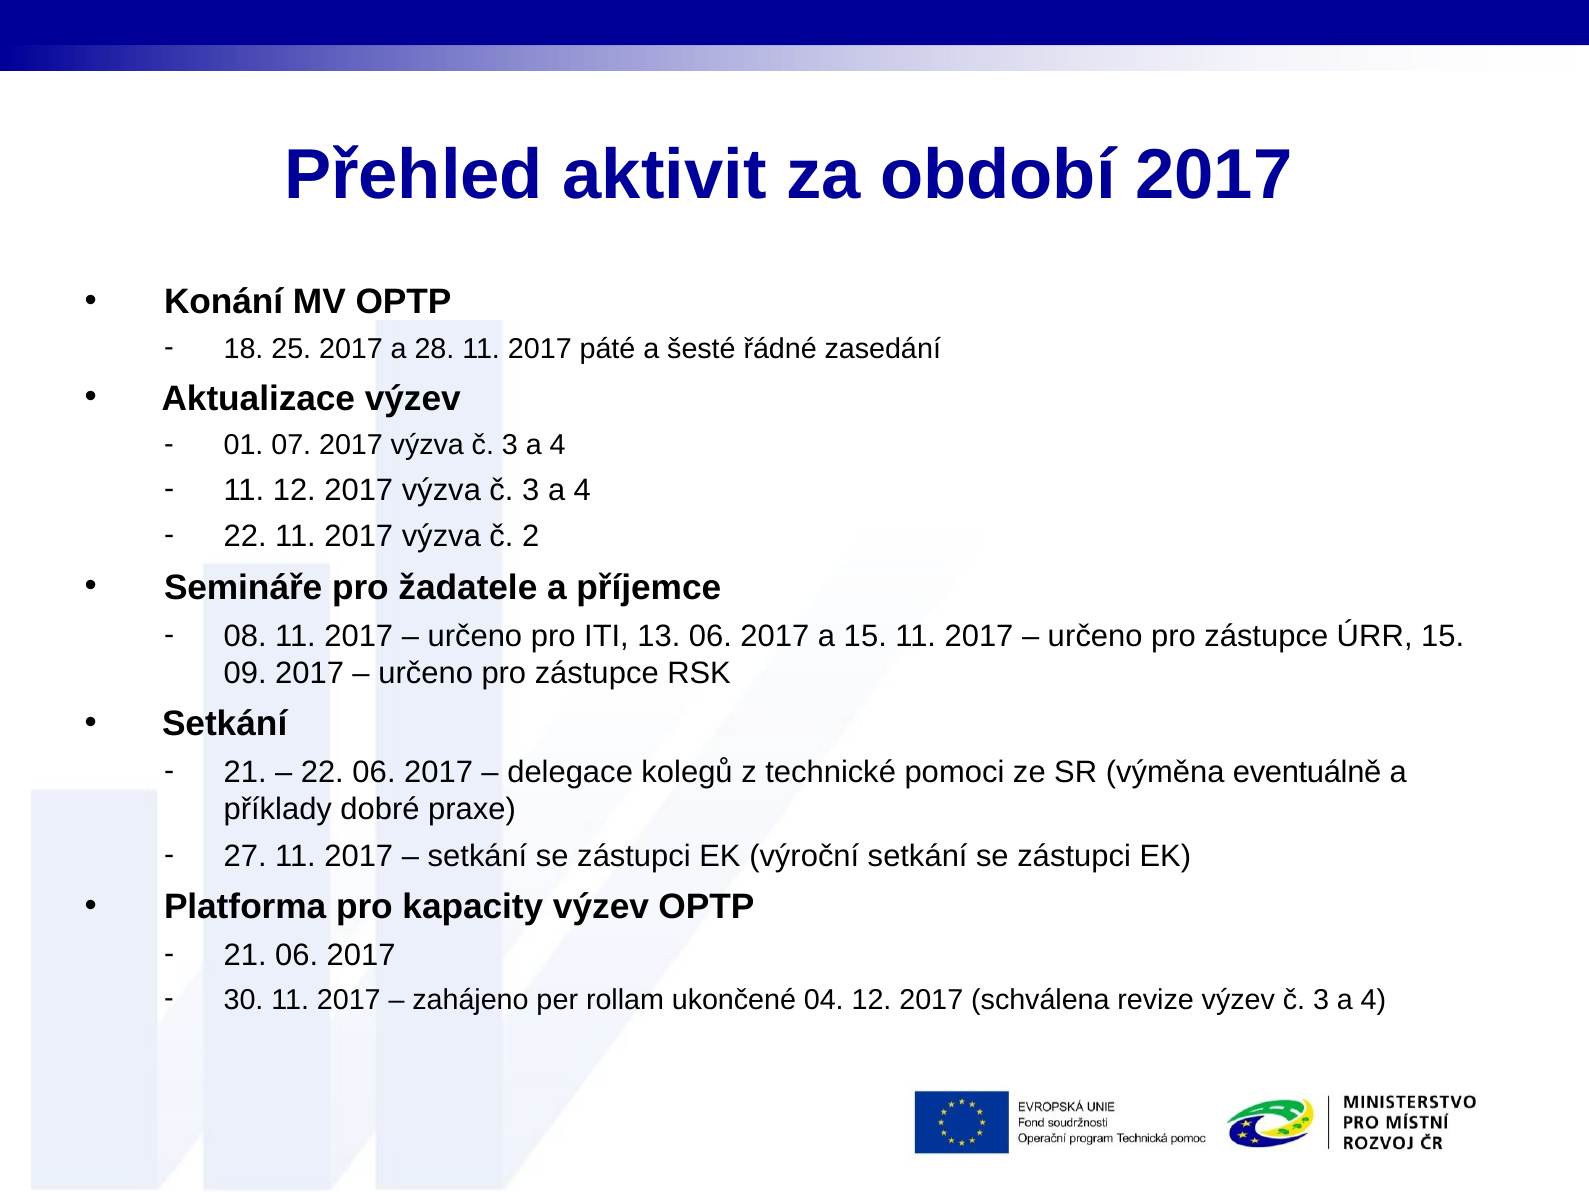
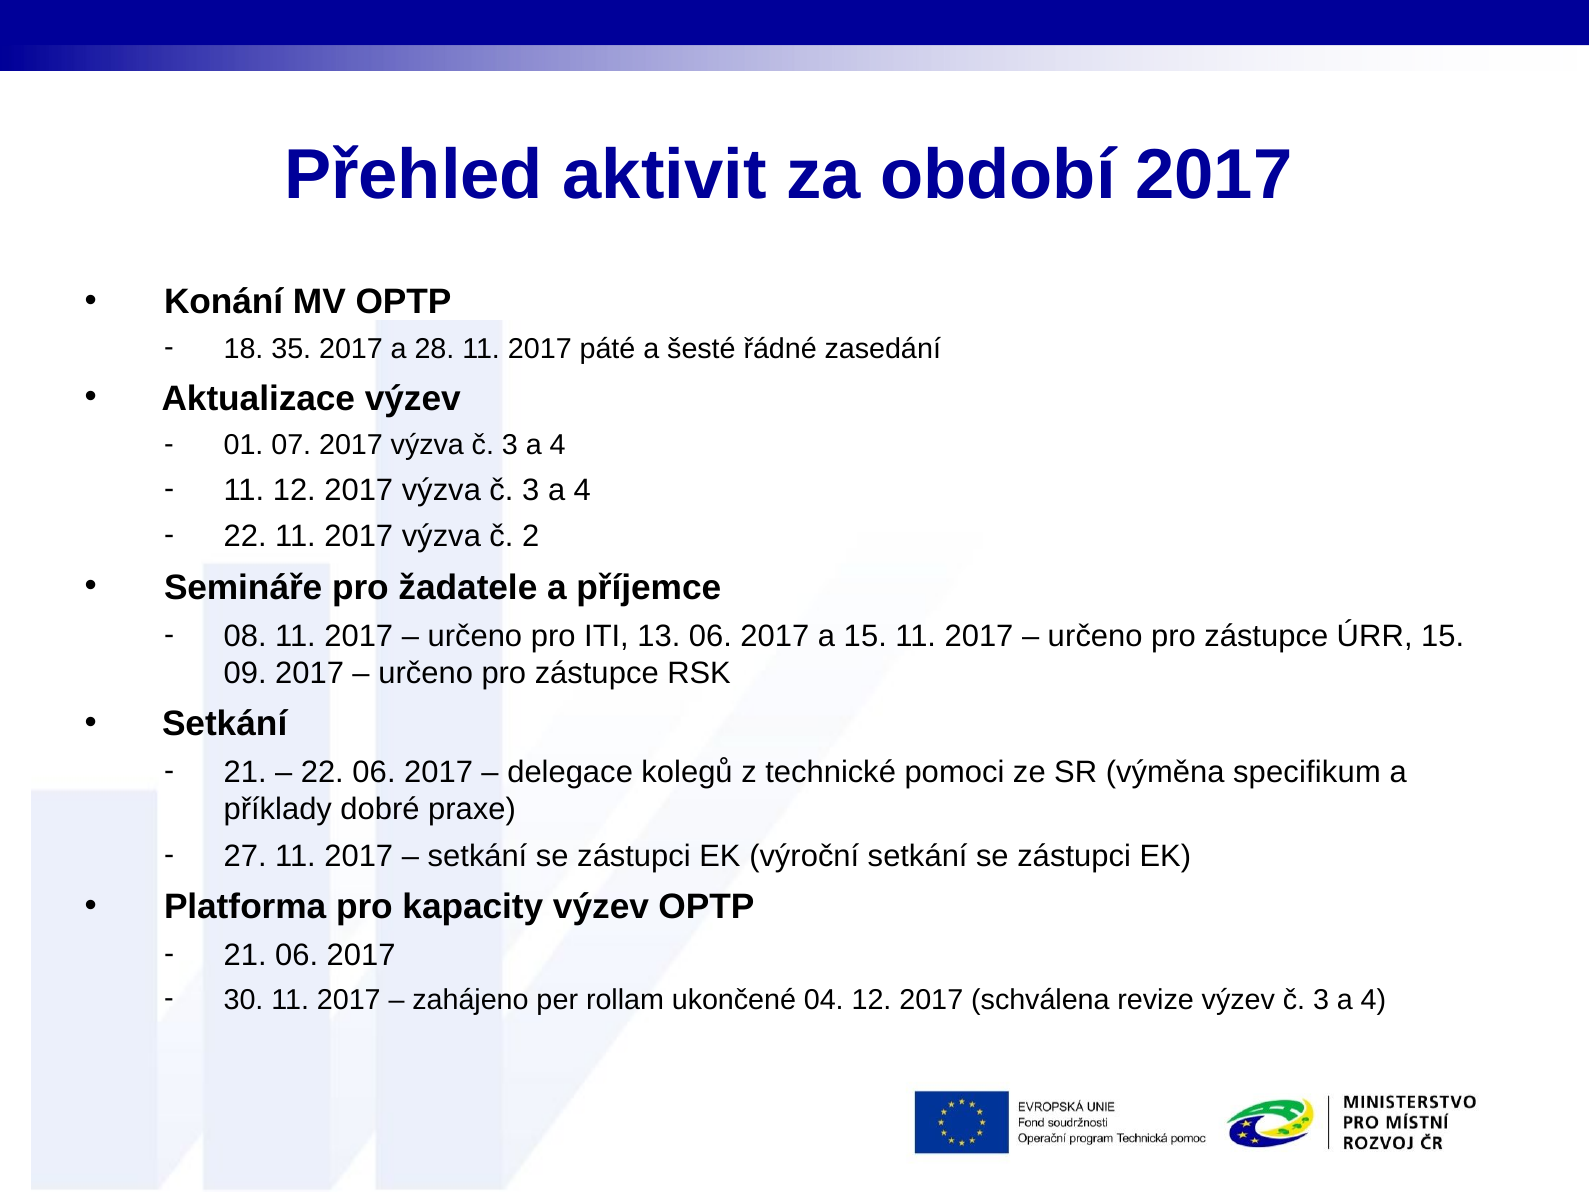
25: 25 -> 35
eventuálně: eventuálně -> specifikum
